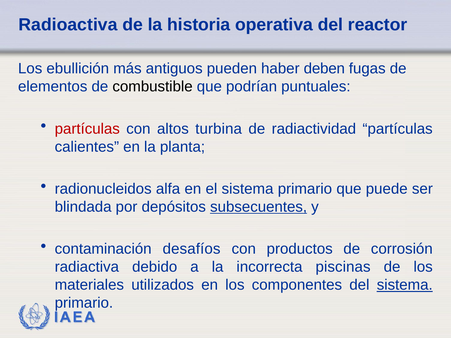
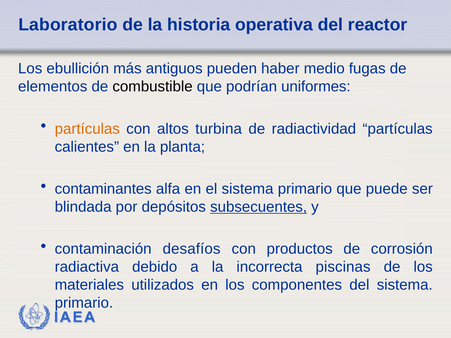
Radioactiva: Radioactiva -> Laboratorio
deben: deben -> medio
puntuales: puntuales -> uniformes
partículas at (87, 129) colour: red -> orange
radionucleidos: radionucleidos -> contaminantes
sistema at (405, 285) underline: present -> none
